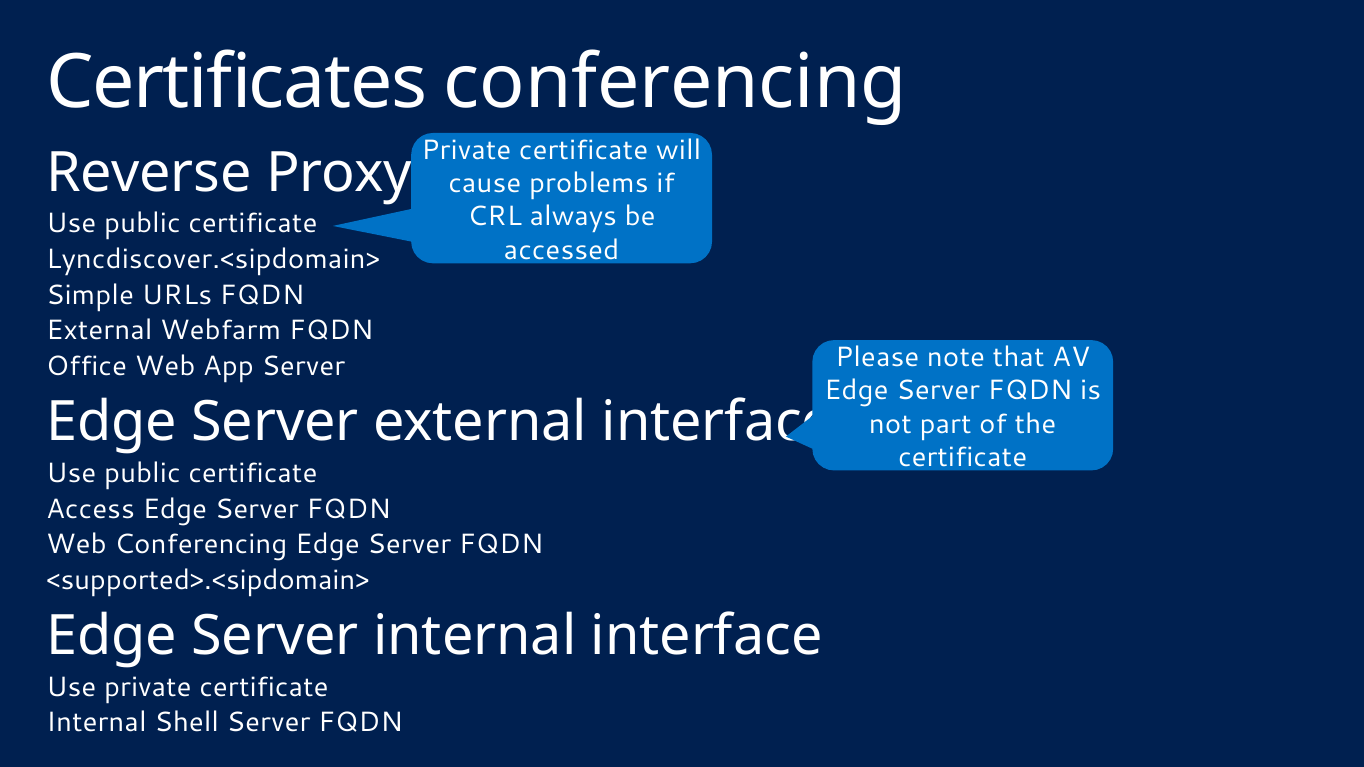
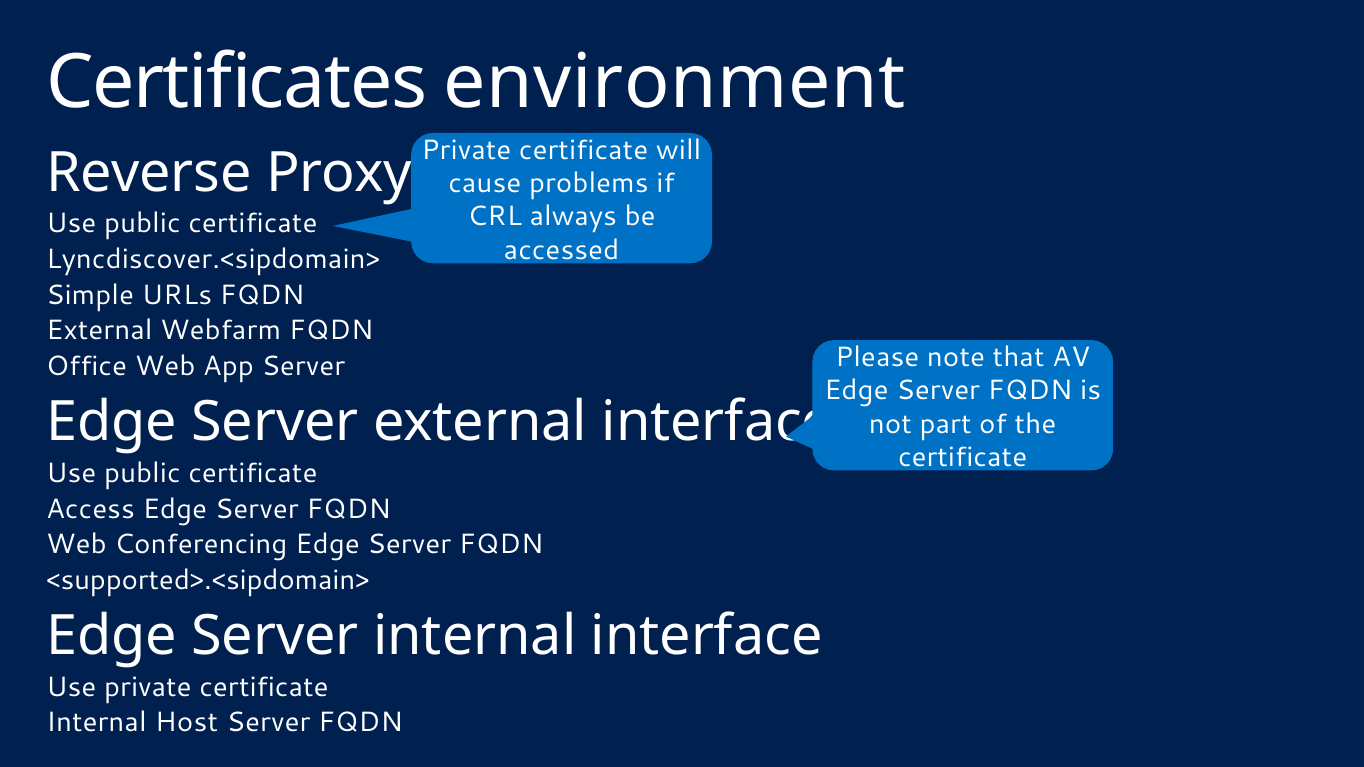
Certificates conferencing: conferencing -> environment
Shell: Shell -> Host
